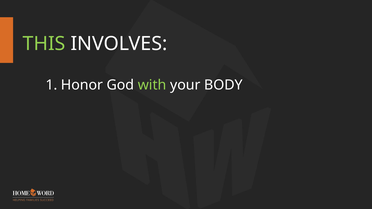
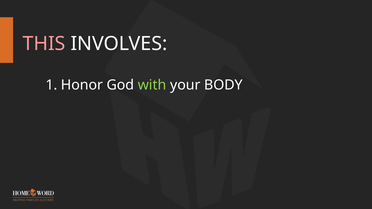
THIS colour: light green -> pink
